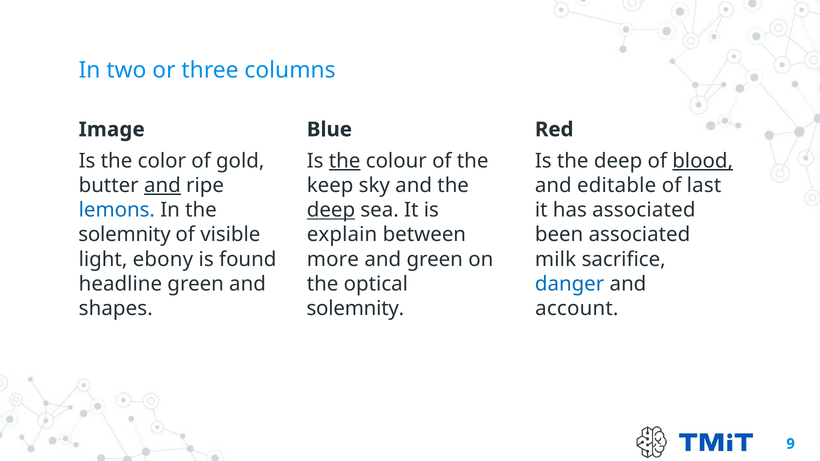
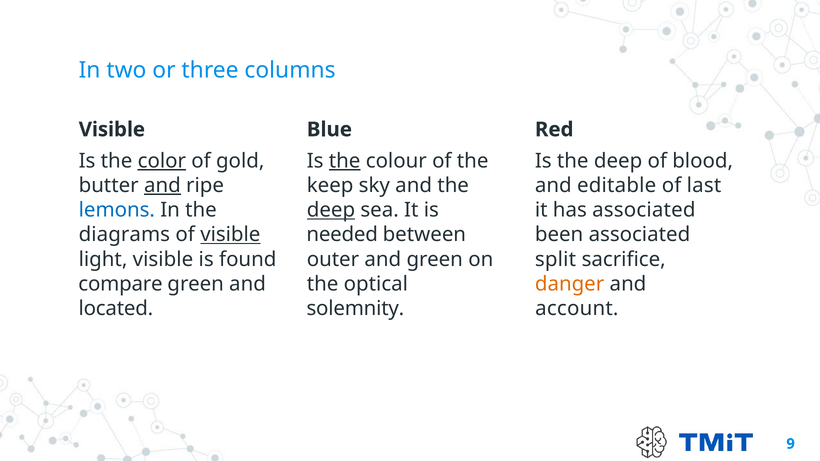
Image at (112, 130): Image -> Visible
color underline: none -> present
blood underline: present -> none
solemnity at (125, 235): solemnity -> diagrams
visible at (230, 235) underline: none -> present
explain: explain -> needed
light ebony: ebony -> visible
more: more -> outer
milk: milk -> split
headline: headline -> compare
danger colour: blue -> orange
shapes: shapes -> located
